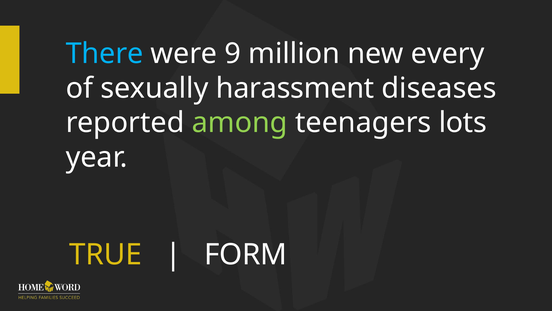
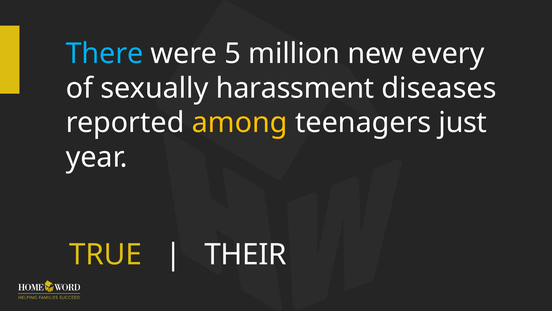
9: 9 -> 5
among colour: light green -> yellow
lots: lots -> just
FORM: FORM -> THEIR
